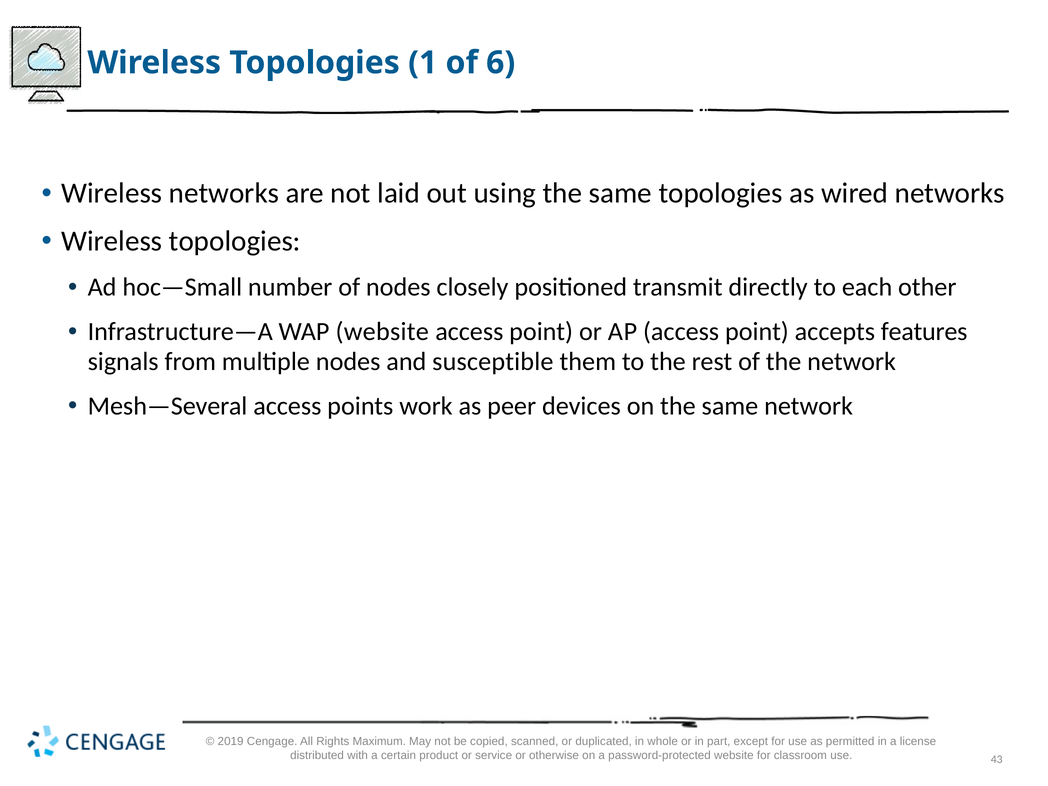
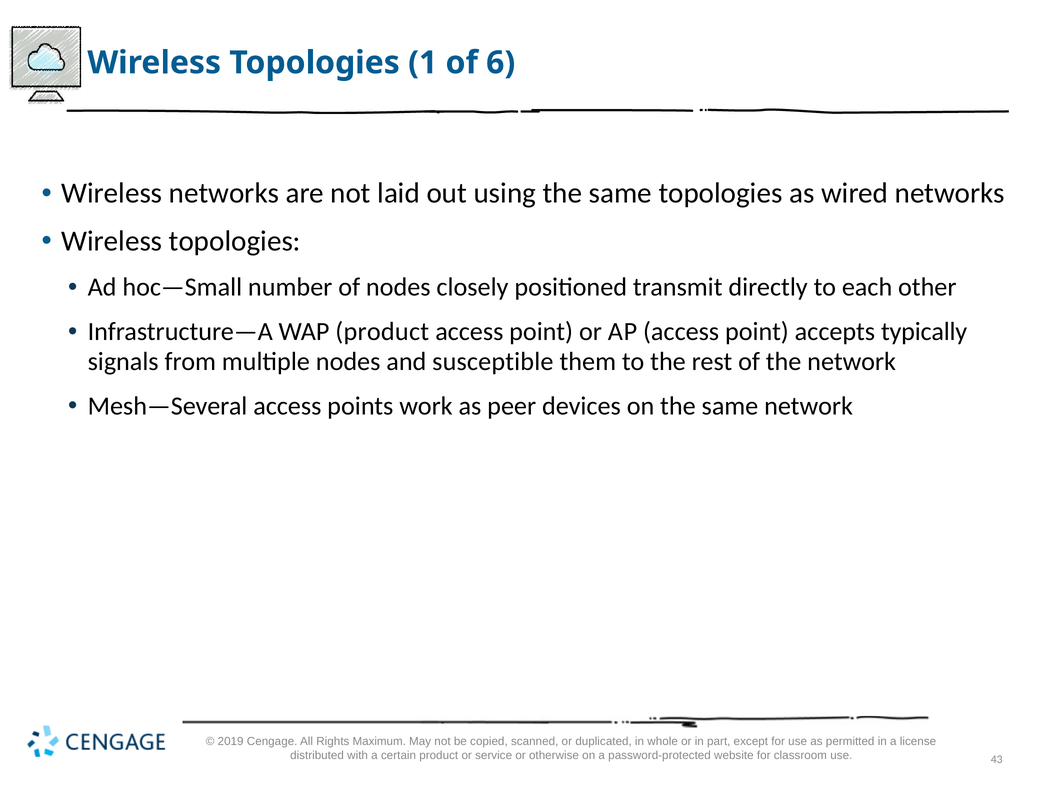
WAP website: website -> product
features: features -> typically
